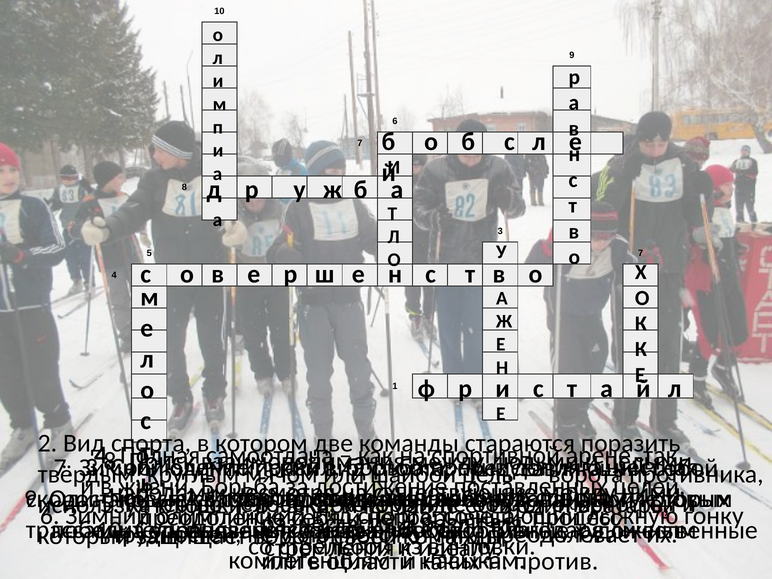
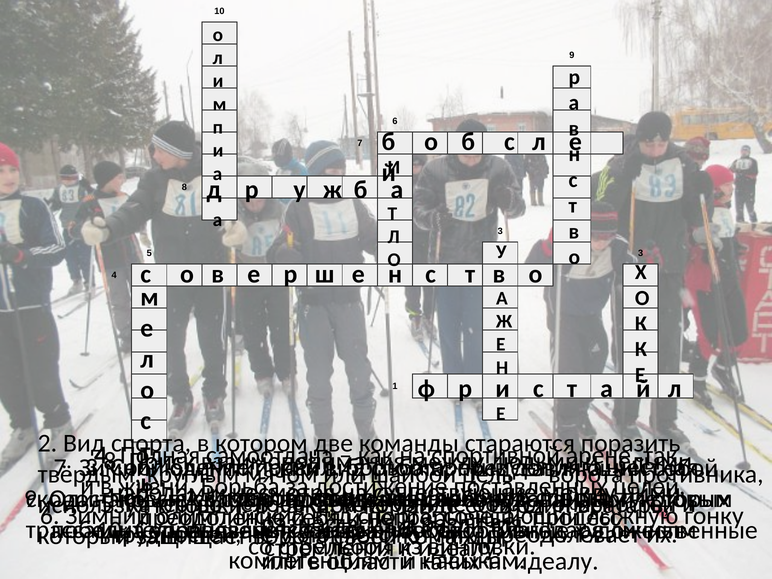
5 7: 7 -> 3
против at (556, 561): против -> идеалу
